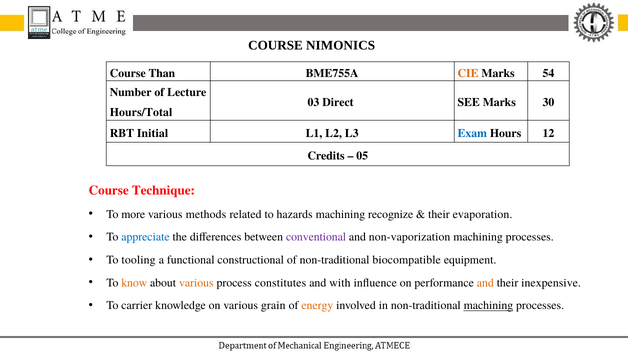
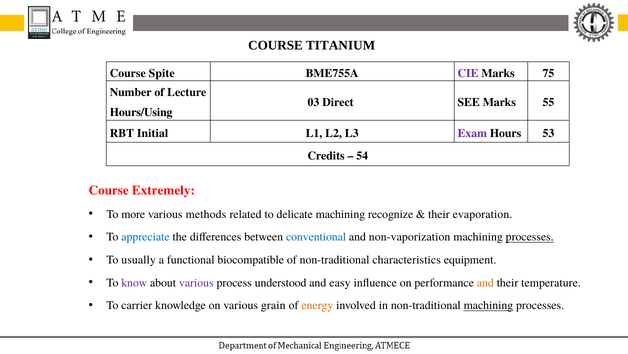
NIMONICS: NIMONICS -> TITANIUM
Than: Than -> Spite
CIE colour: orange -> purple
54: 54 -> 75
30: 30 -> 55
Hours/Total: Hours/Total -> Hours/Using
Exam colour: blue -> purple
12: 12 -> 53
05: 05 -> 54
Technique: Technique -> Extremely
hazards: hazards -> delicate
conventional colour: purple -> blue
processes at (530, 237) underline: none -> present
tooling: tooling -> usually
constructional: constructional -> biocompatible
biocompatible: biocompatible -> characteristics
know colour: orange -> purple
various at (196, 282) colour: orange -> purple
constitutes: constitutes -> understood
with: with -> easy
inexpensive: inexpensive -> temperature
